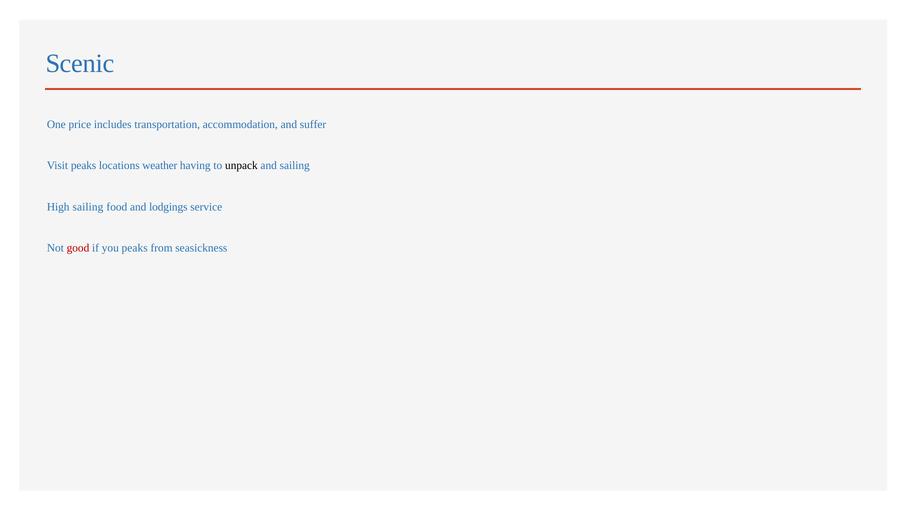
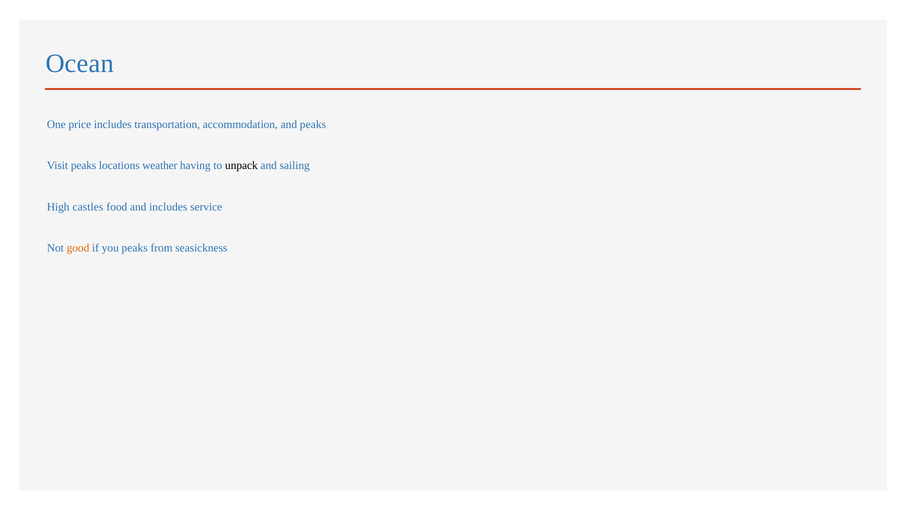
Scenic: Scenic -> Ocean
and suffer: suffer -> peaks
High sailing: sailing -> castles
and lodgings: lodgings -> includes
good colour: red -> orange
